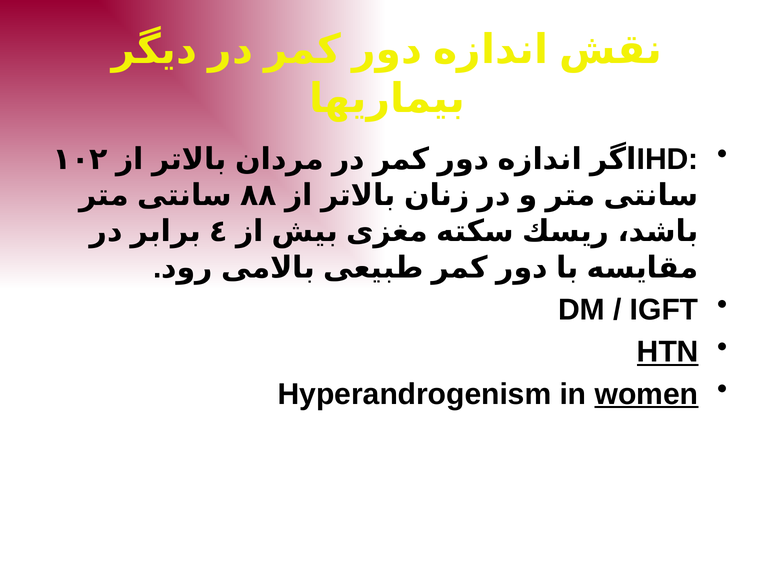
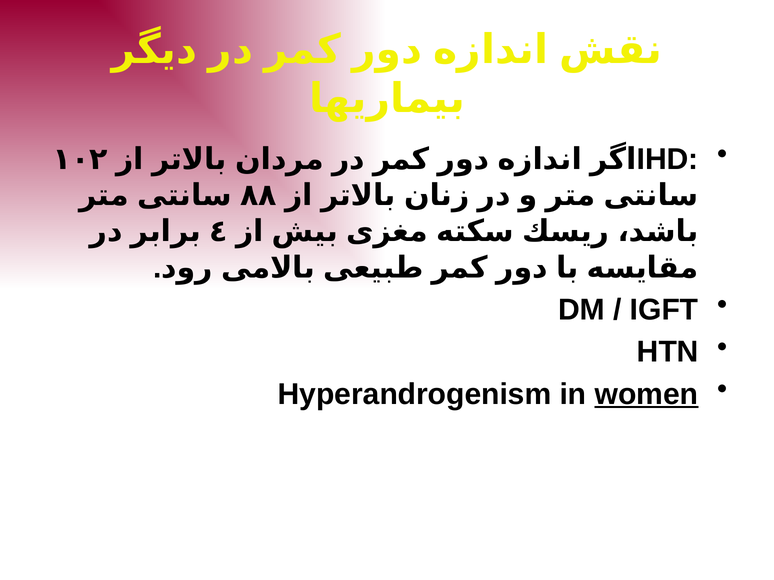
HTN underline: present -> none
